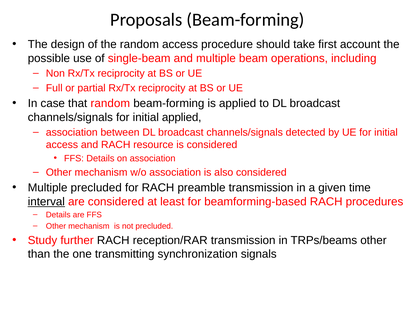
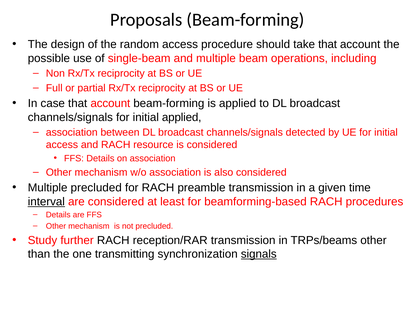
take first: first -> that
case that random: random -> account
signals underline: none -> present
